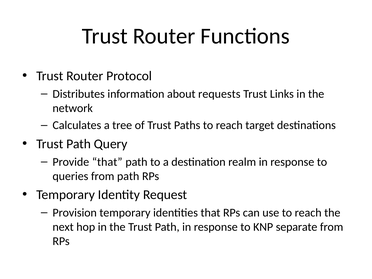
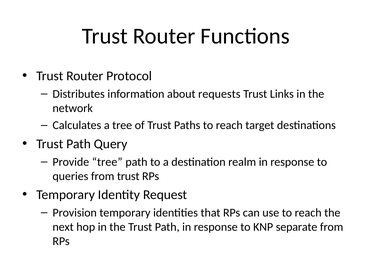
Provide that: that -> tree
from path: path -> trust
